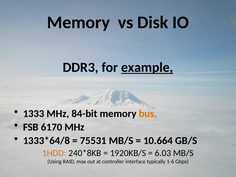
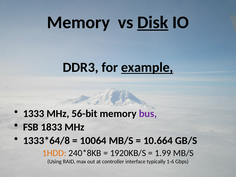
Disk underline: none -> present
84-bit: 84-bit -> 56-bit
bus colour: orange -> purple
6170: 6170 -> 1833
75531: 75531 -> 10064
6.03: 6.03 -> 1.99
